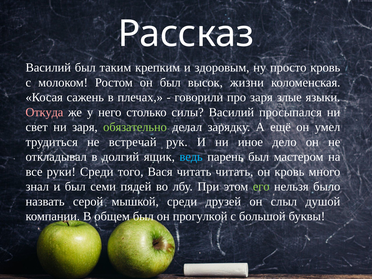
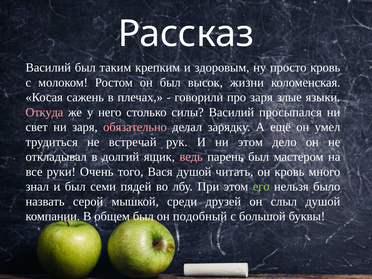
обязательно colour: light green -> pink
ни иное: иное -> этом
ведь colour: light blue -> pink
руки Среди: Среди -> Очень
Вася читать: читать -> душой
прогулкой: прогулкой -> подобный
